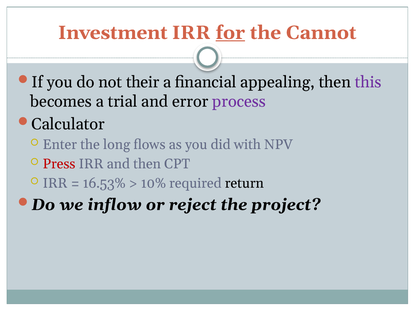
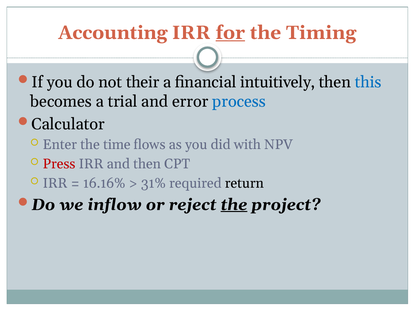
Investment: Investment -> Accounting
Cannot: Cannot -> Timing
appealing: appealing -> intuitively
this colour: purple -> blue
process colour: purple -> blue
long: long -> time
16.53%: 16.53% -> 16.16%
10%: 10% -> 31%
the at (234, 205) underline: none -> present
